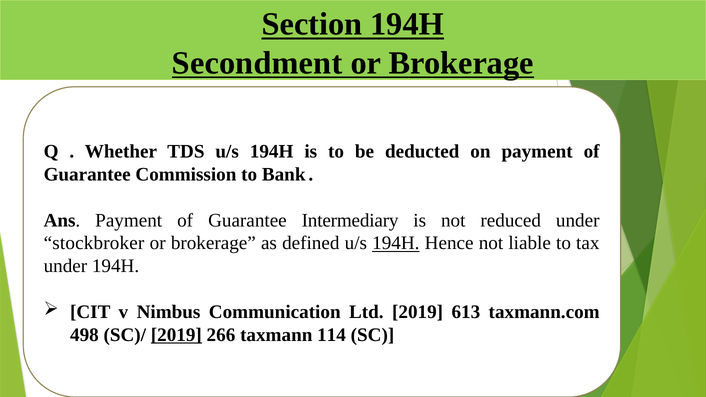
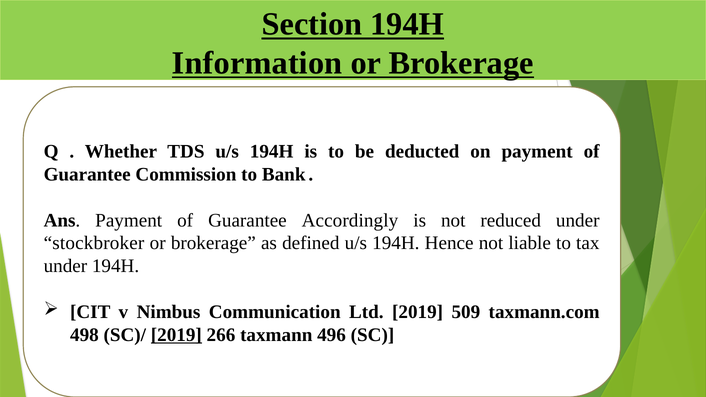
Secondment: Secondment -> Information
Intermediary: Intermediary -> Accordingly
194H at (396, 243) underline: present -> none
613: 613 -> 509
114: 114 -> 496
